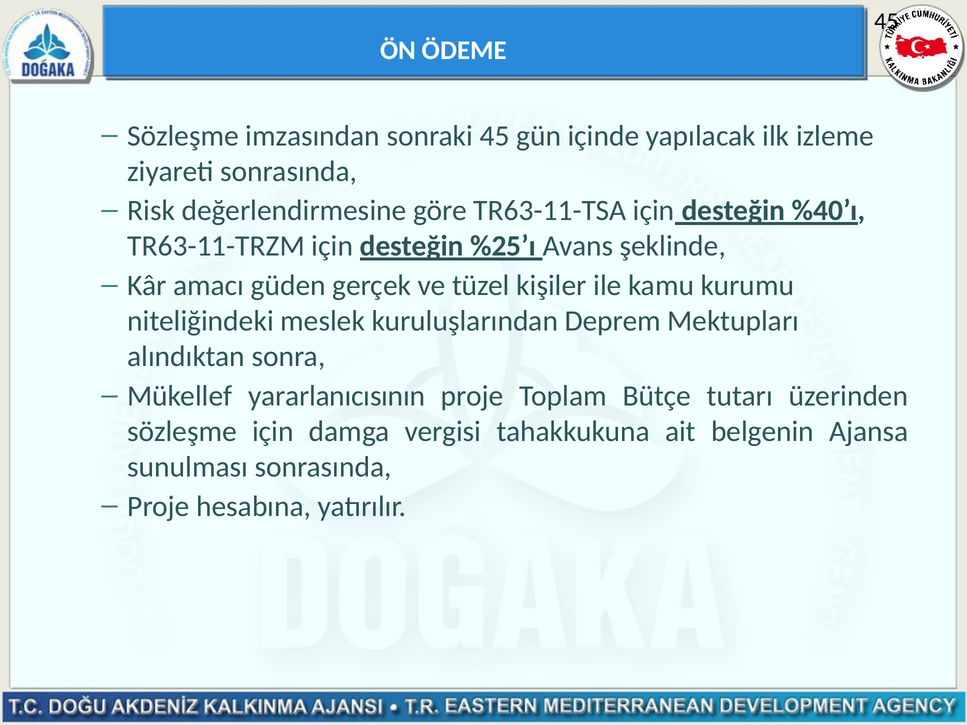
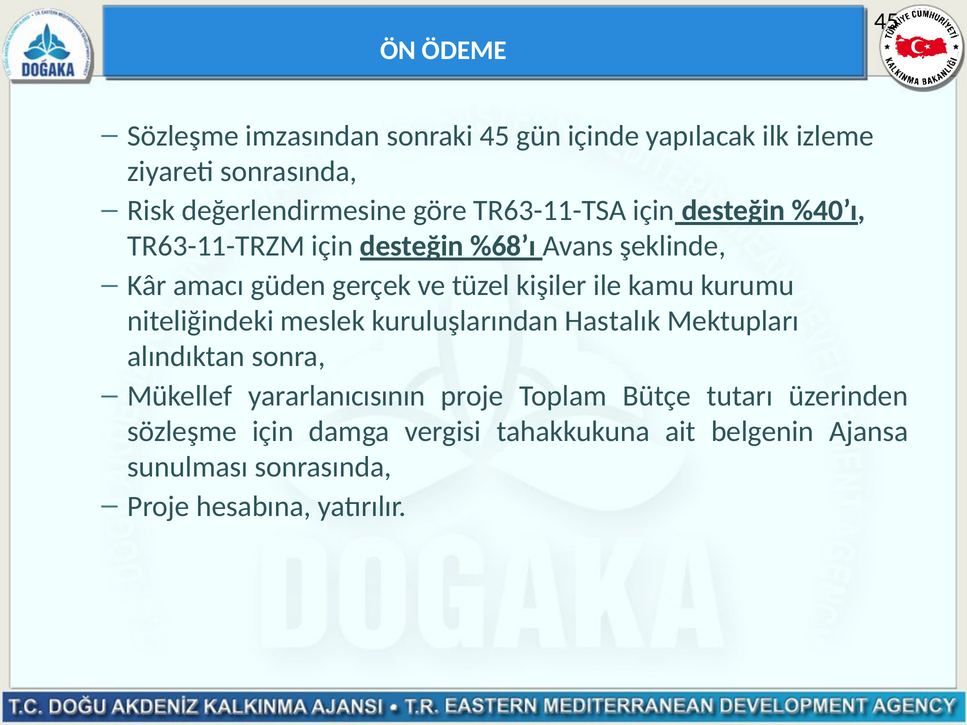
%25’ı: %25’ı -> %68’ı
Deprem: Deprem -> Hastalık
